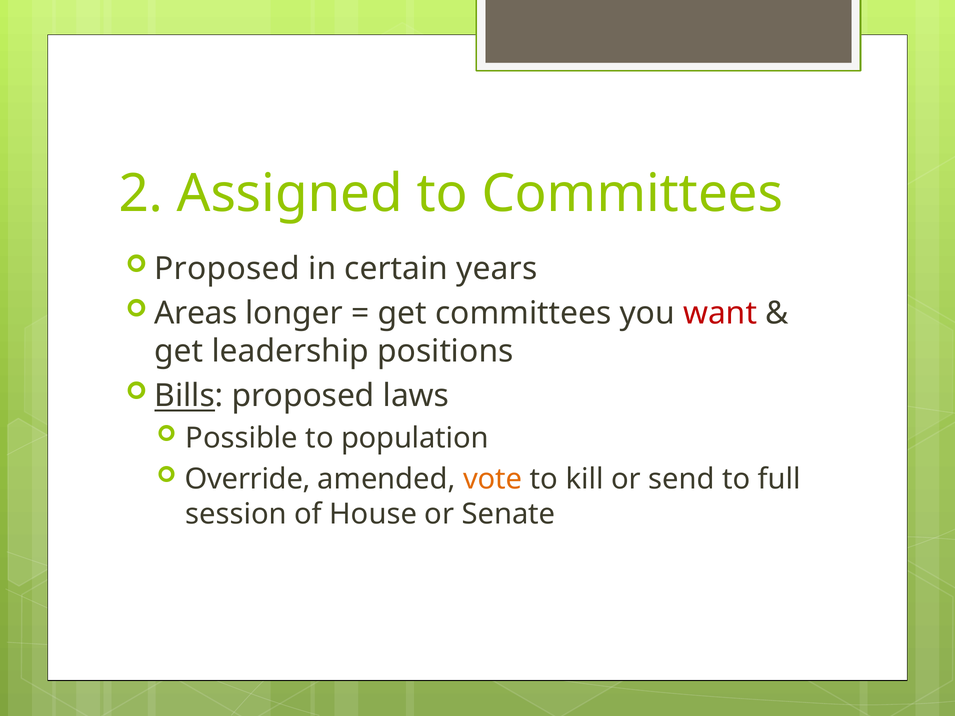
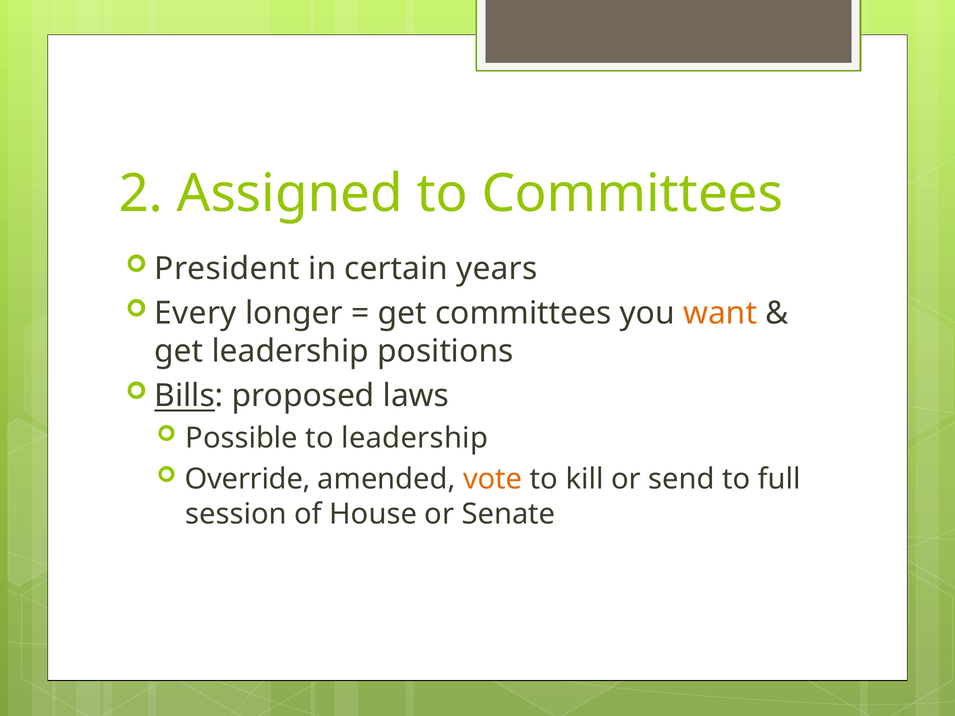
Proposed at (227, 269): Proposed -> President
Areas: Areas -> Every
want colour: red -> orange
to population: population -> leadership
